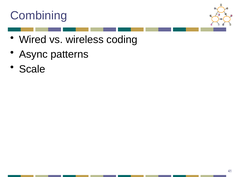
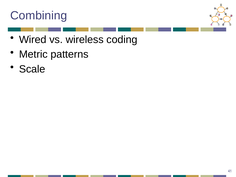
Async: Async -> Metric
